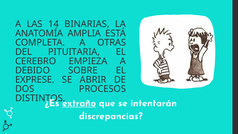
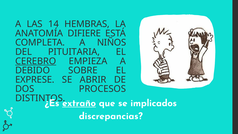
BINARIAS: BINARIAS -> HEMBRAS
AMPLIA: AMPLIA -> DIFIERE
OTRAS: OTRAS -> NIÑOS
CEREBRO underline: none -> present
intentarán: intentarán -> implicados
